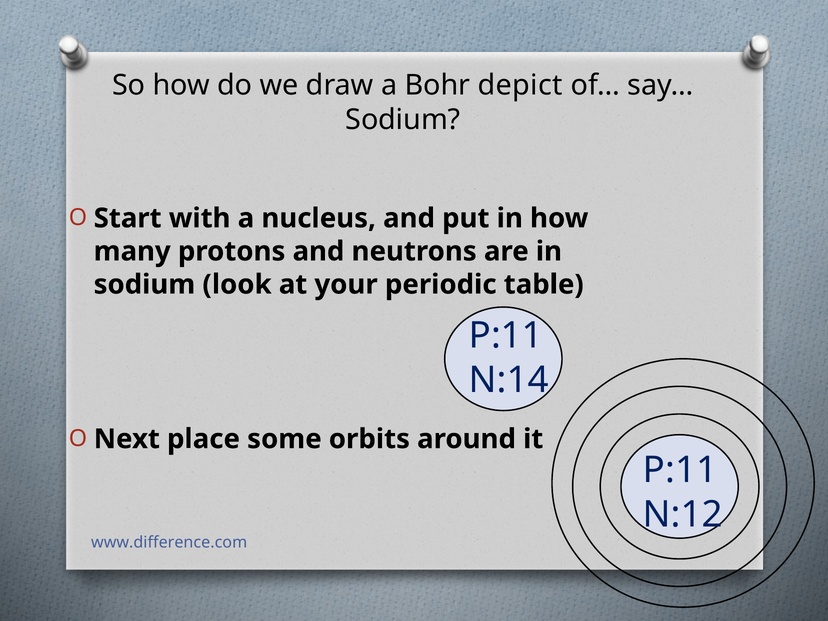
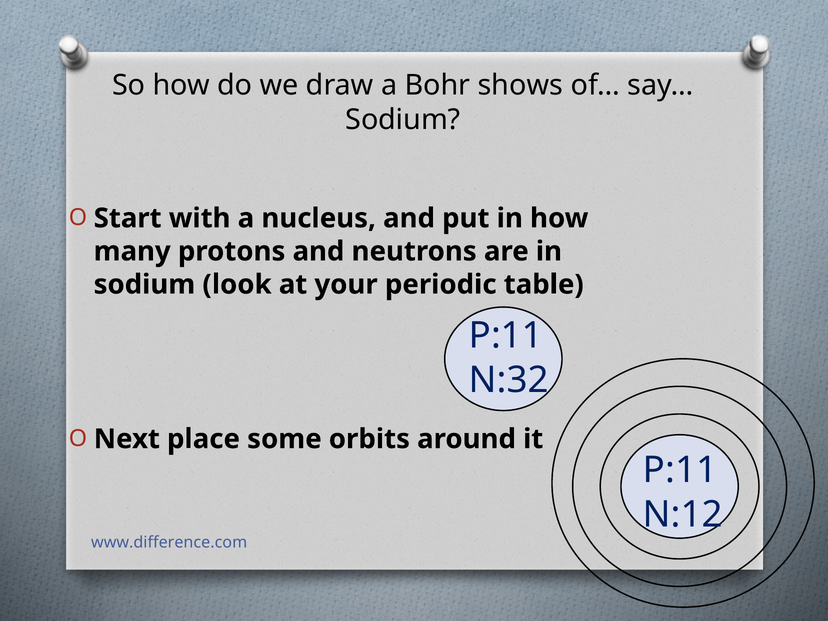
depict: depict -> shows
N:14: N:14 -> N:32
